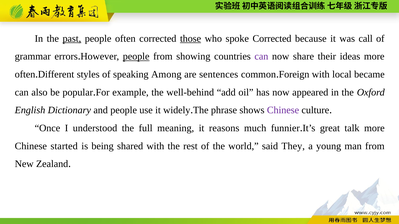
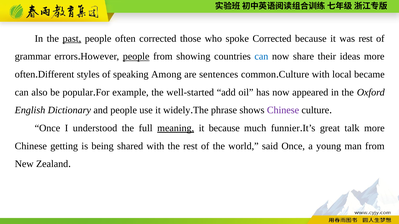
those underline: present -> none
was call: call -> rest
can at (261, 57) colour: purple -> blue
Foreign at (294, 75): Foreign -> Culture
well-behind: well-behind -> well-started
meaning underline: none -> present
it reasons: reasons -> because
started: started -> getting
said They: They -> Once
